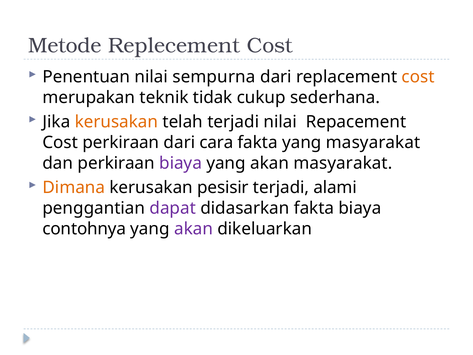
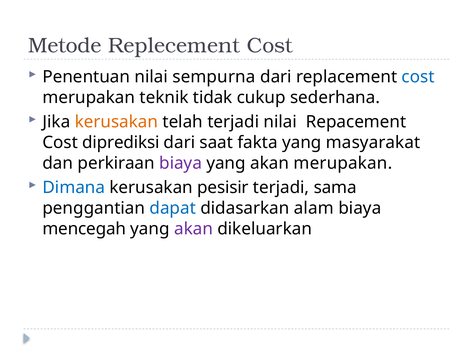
cost at (418, 77) colour: orange -> blue
Cost perkiraan: perkiraan -> diprediksi
cara: cara -> saat
akan masyarakat: masyarakat -> merupakan
Dimana colour: orange -> blue
alami: alami -> sama
dapat colour: purple -> blue
didasarkan fakta: fakta -> alam
contohnya: contohnya -> mencegah
